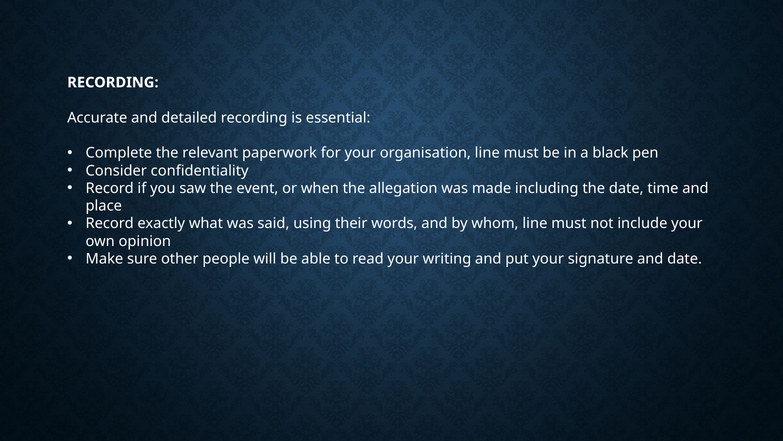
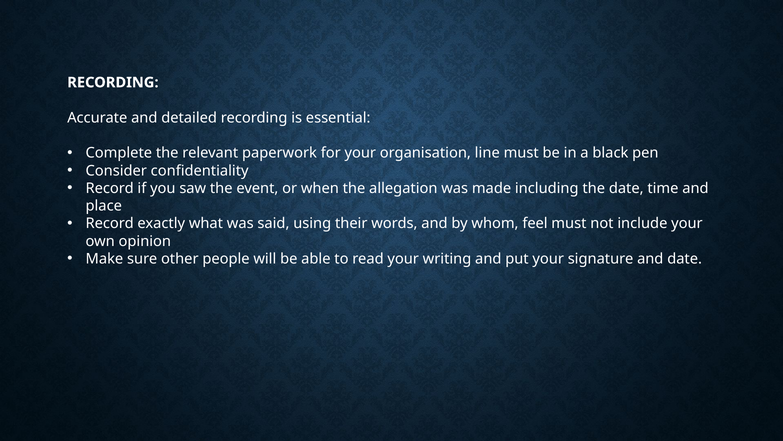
whom line: line -> feel
